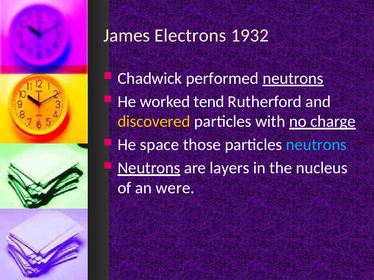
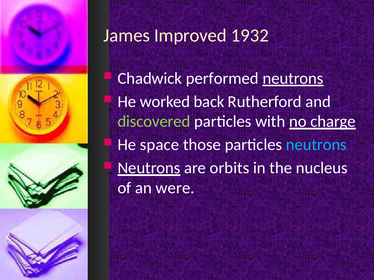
Electrons: Electrons -> Improved
tend: tend -> back
discovered colour: yellow -> light green
layers: layers -> orbits
